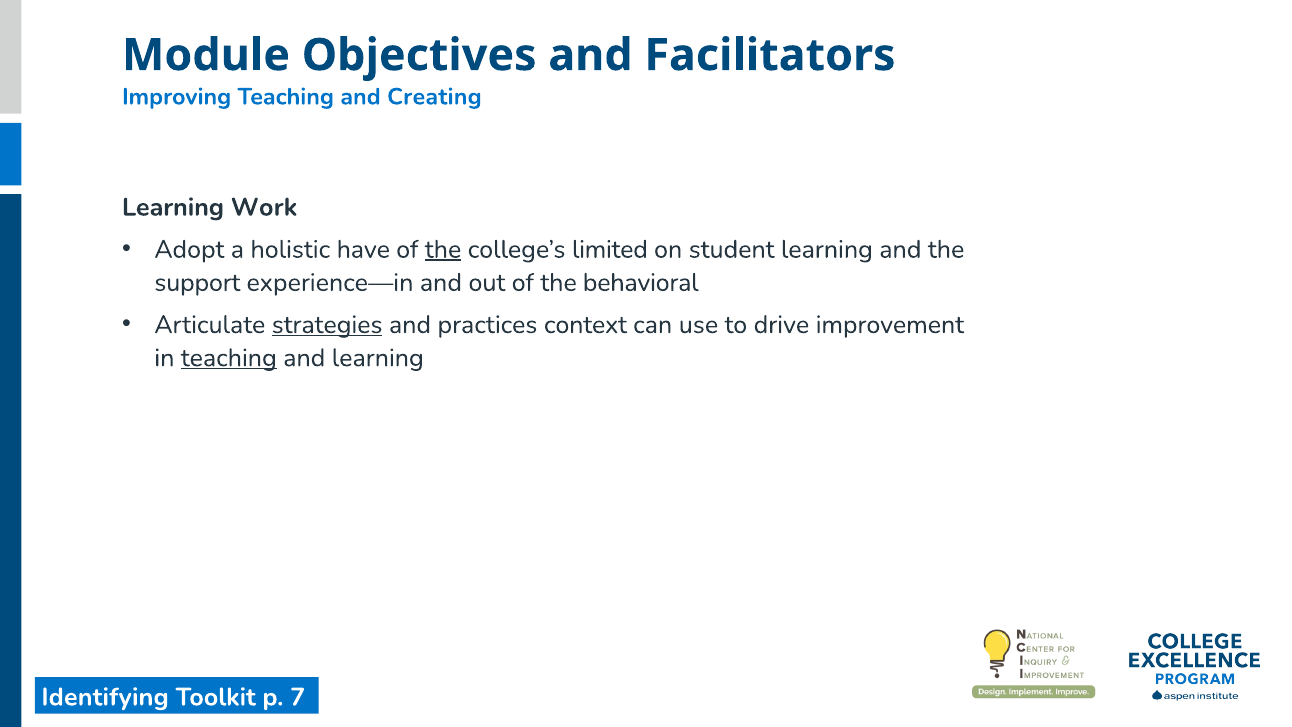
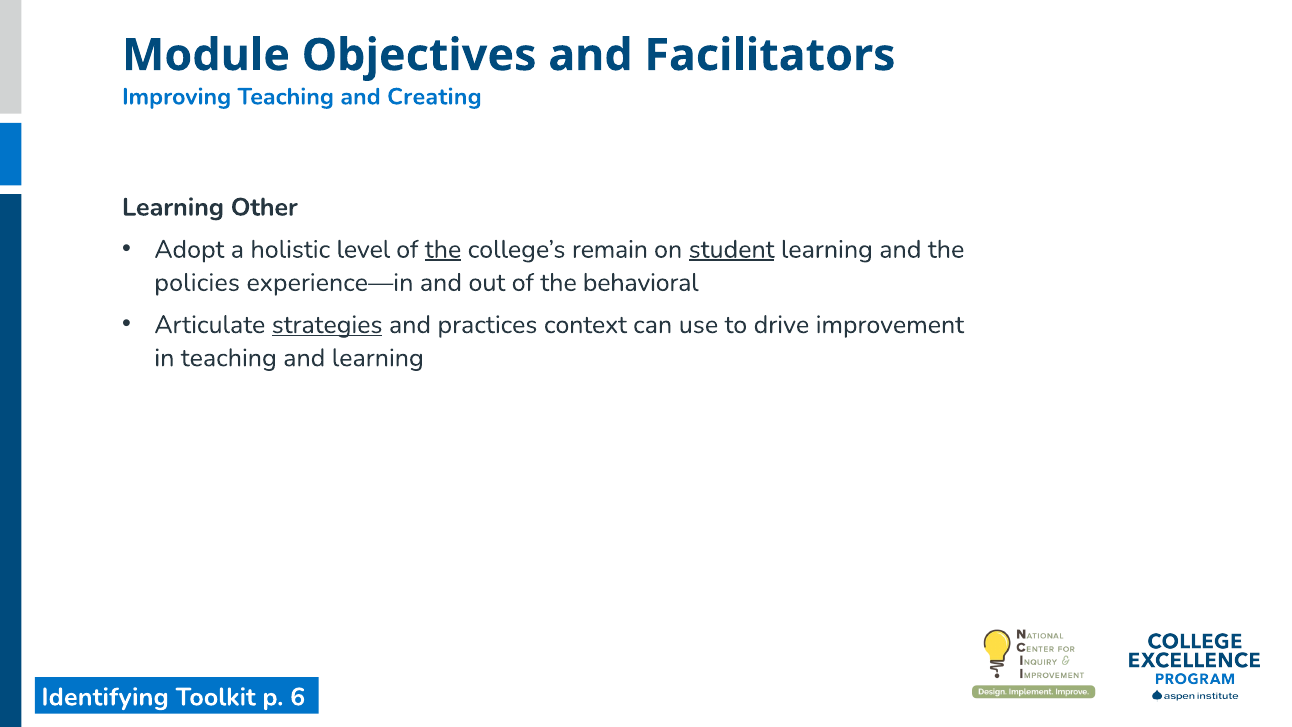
Work: Work -> Other
have: have -> level
limited: limited -> remain
student underline: none -> present
support: support -> policies
teaching at (229, 358) underline: present -> none
7: 7 -> 6
